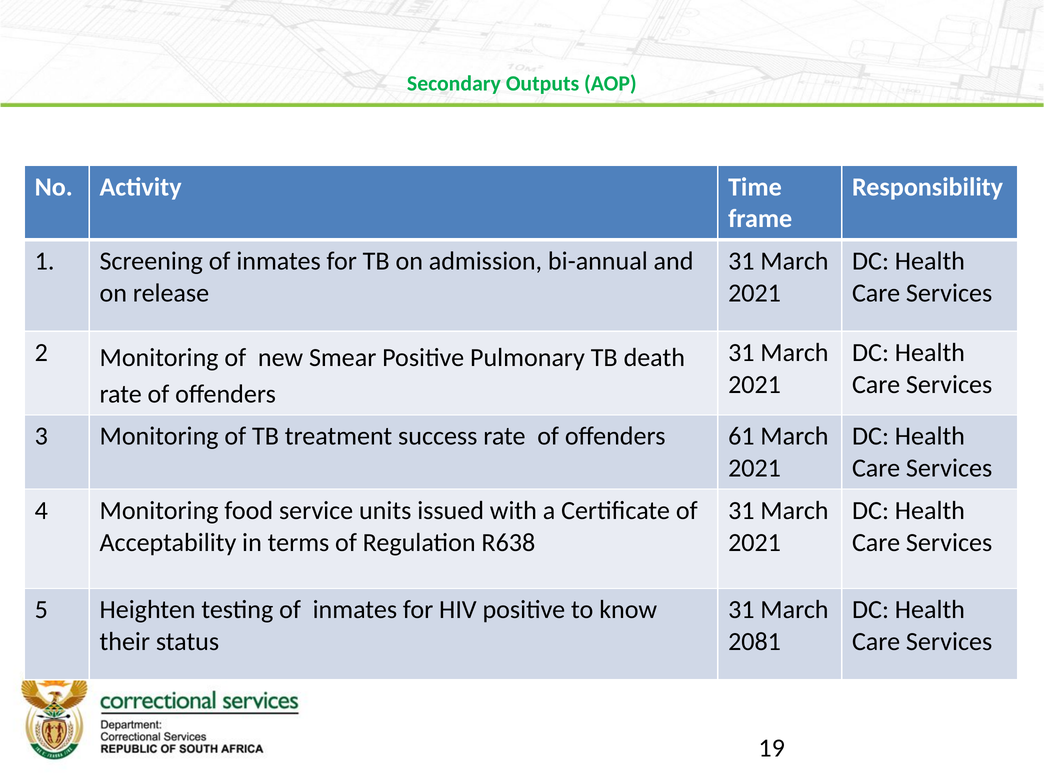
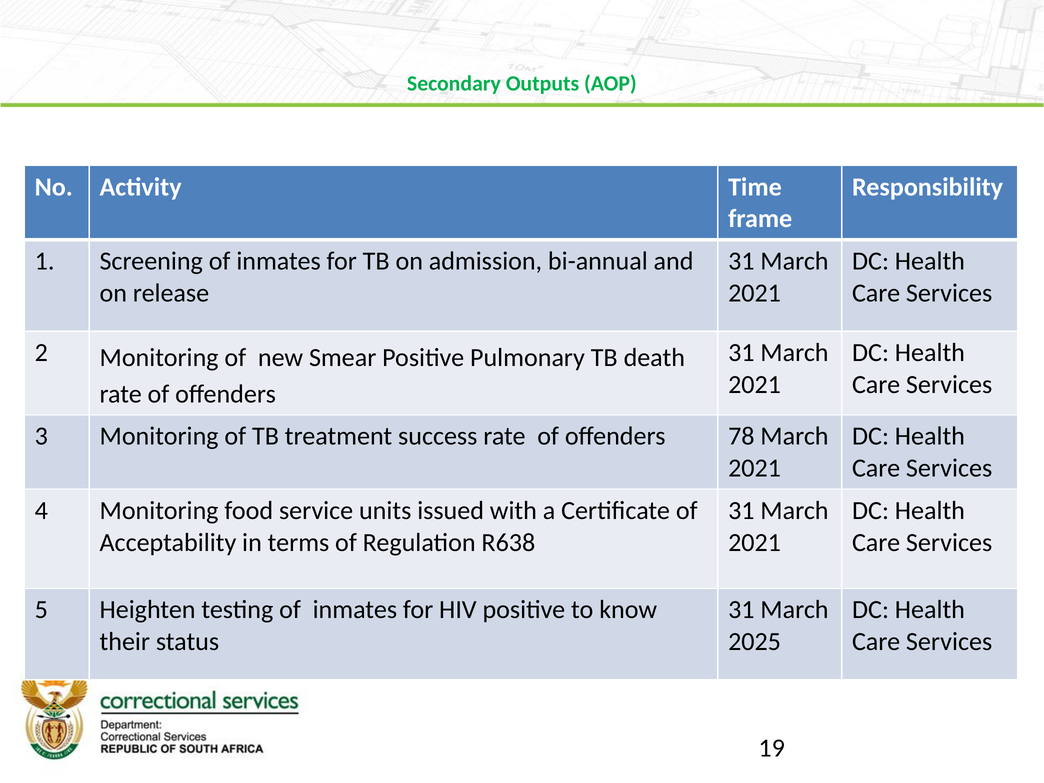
61: 61 -> 78
2081: 2081 -> 2025
